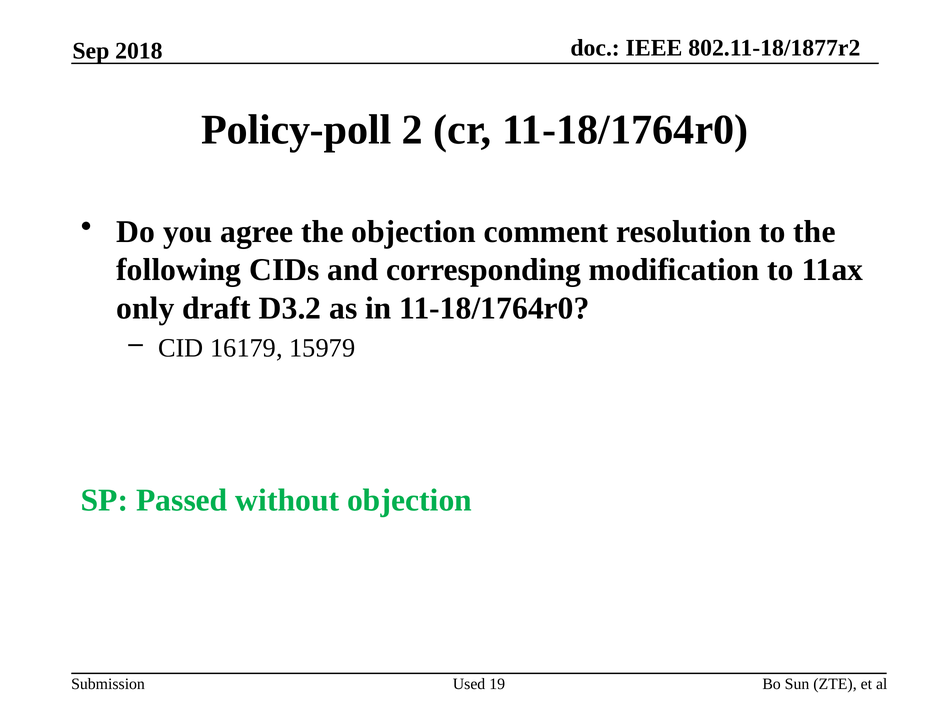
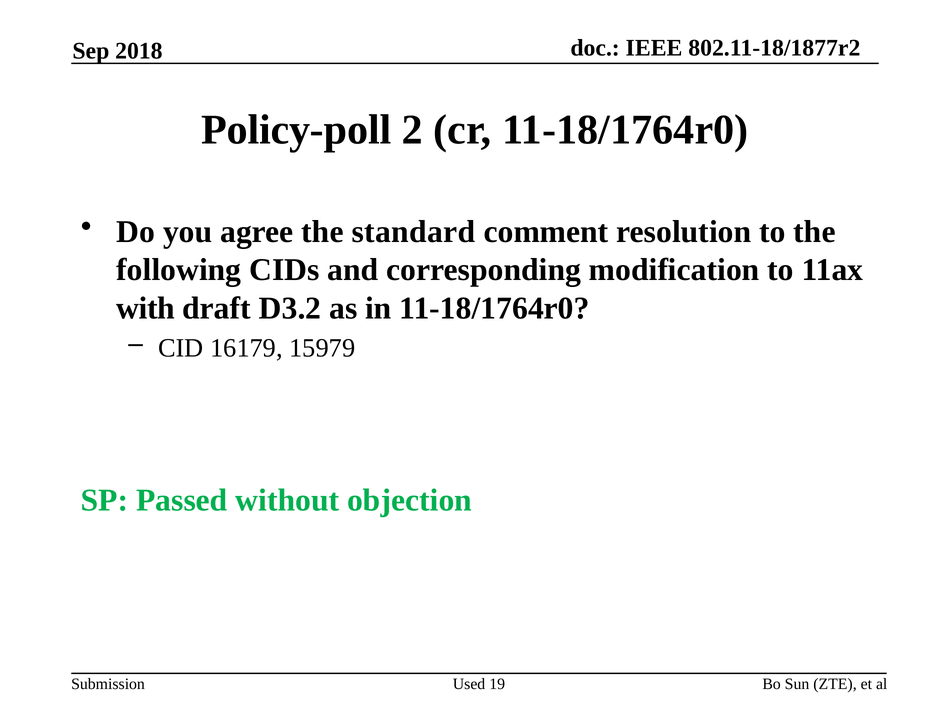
the objection: objection -> standard
only: only -> with
